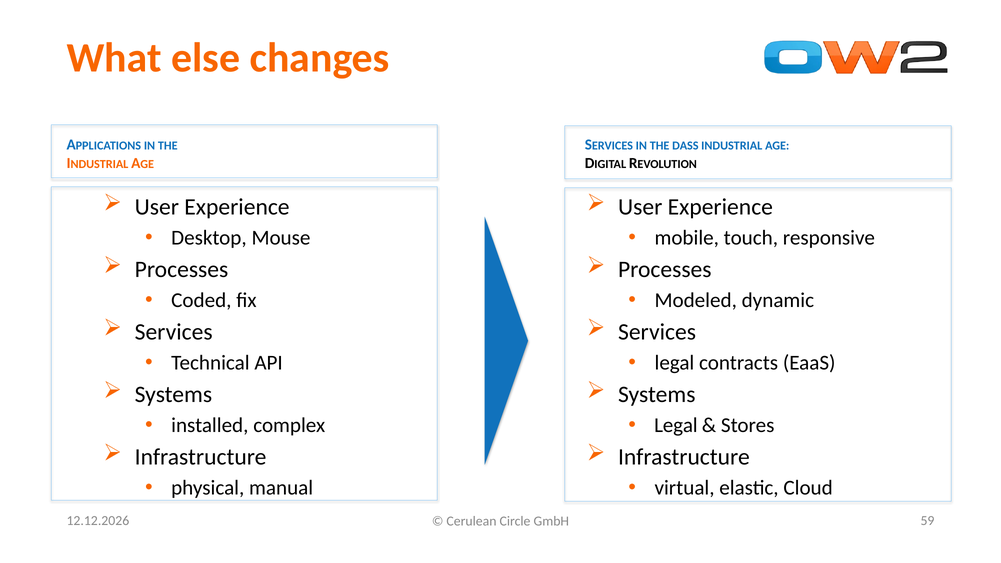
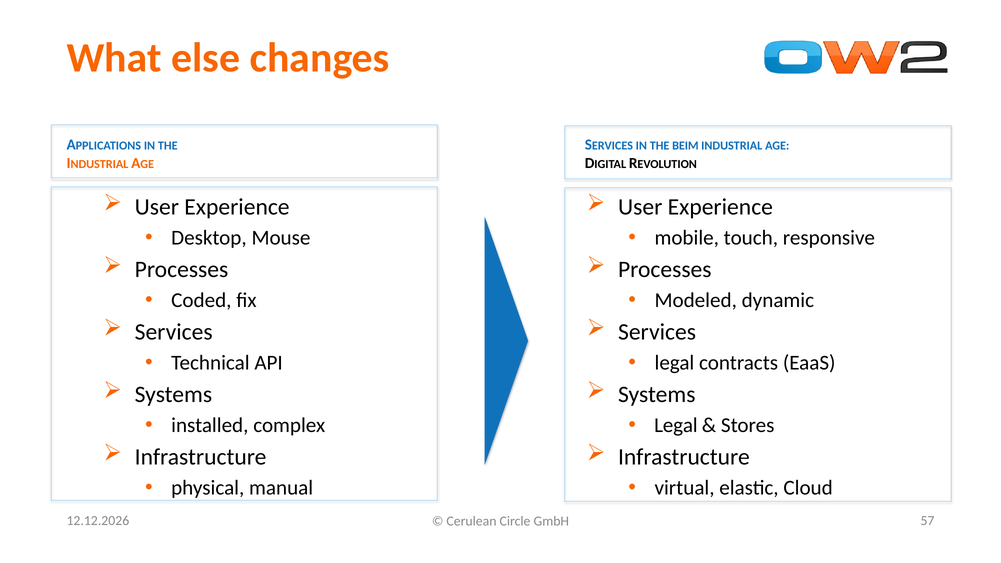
DASS: DASS -> BEIM
59: 59 -> 57
